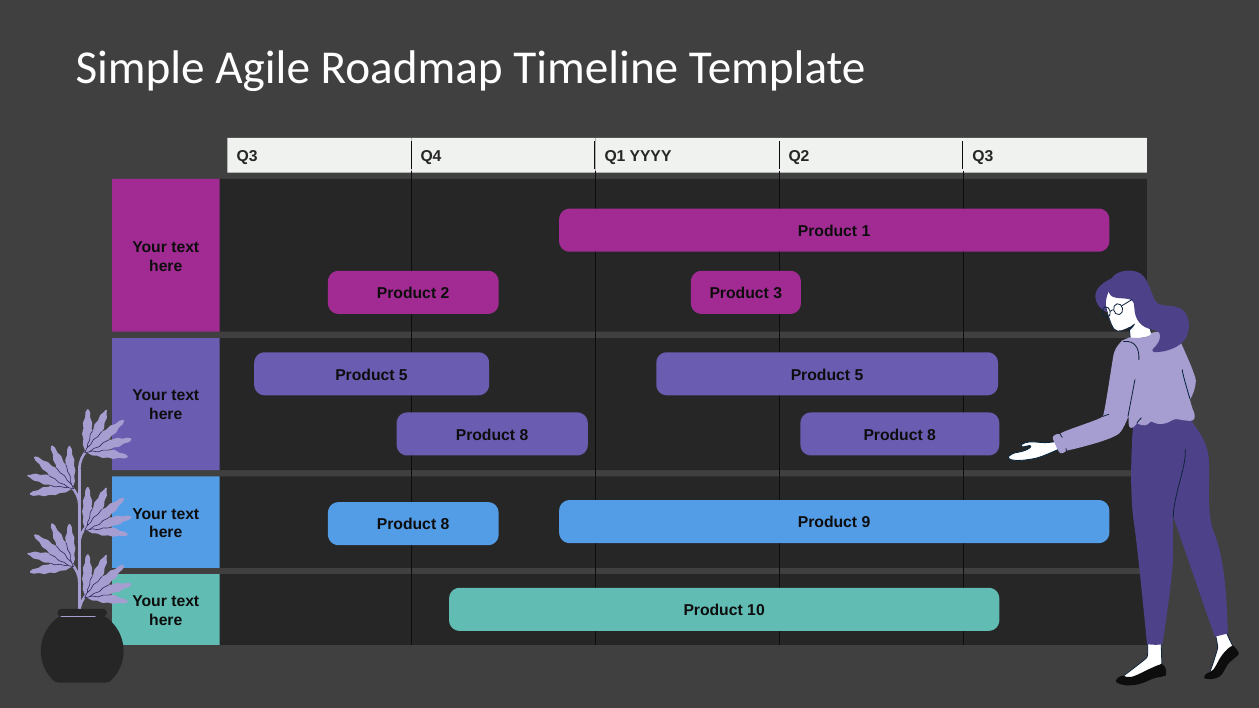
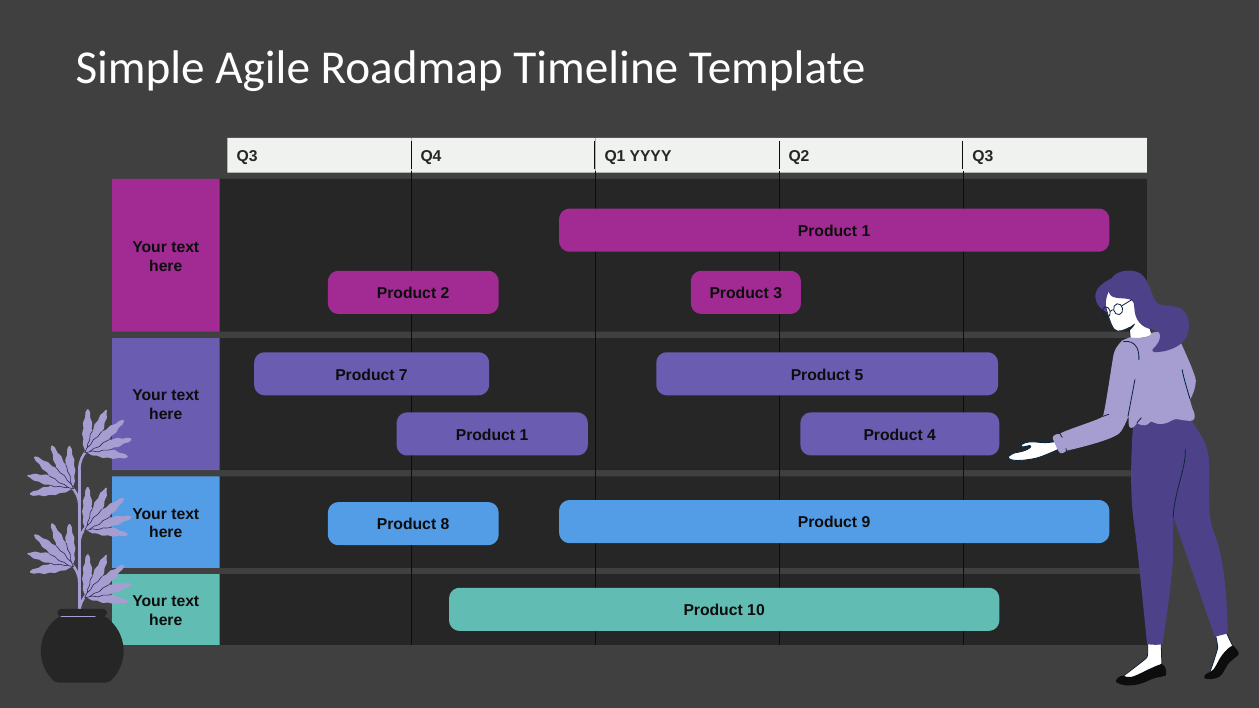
5 at (403, 375): 5 -> 7
8 at (524, 435): 8 -> 1
8 at (932, 435): 8 -> 4
